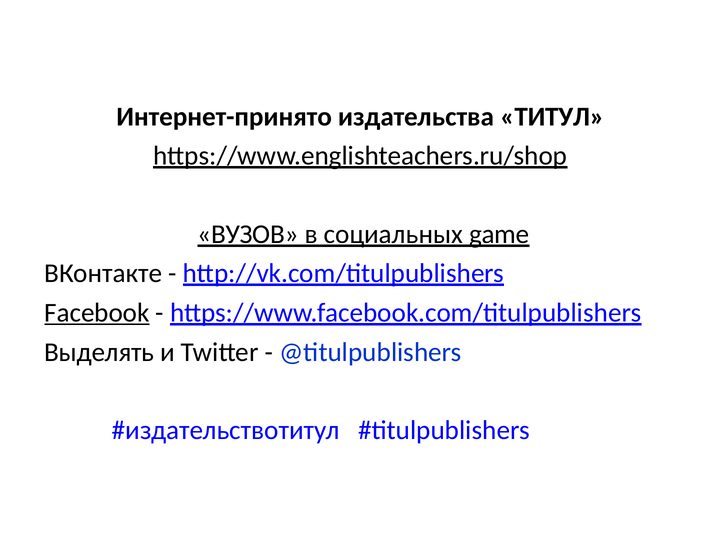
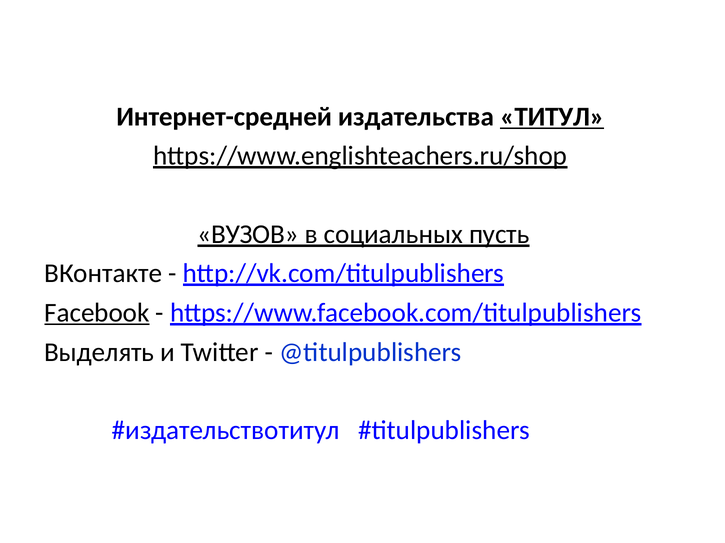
Интернет-принято: Интернет-принято -> Интернет-средней
ТИТУЛ underline: none -> present
game: game -> пусть
